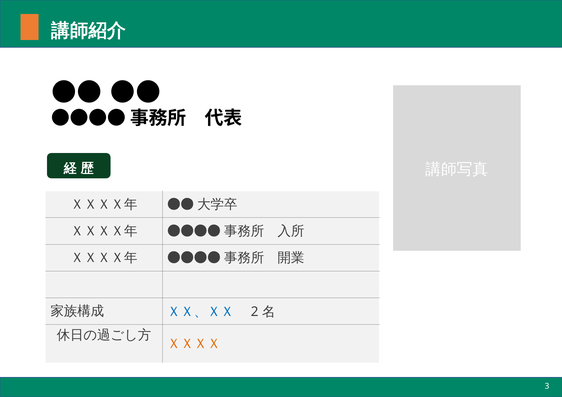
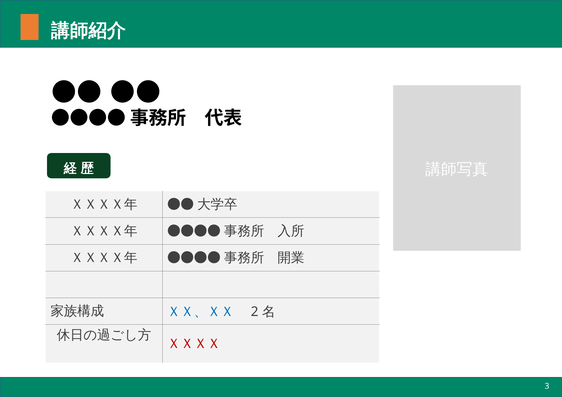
ＸＸＸＸ colour: orange -> red
